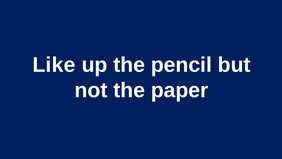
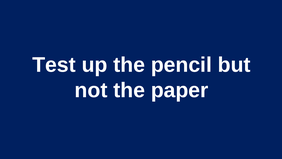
Like: Like -> Test
